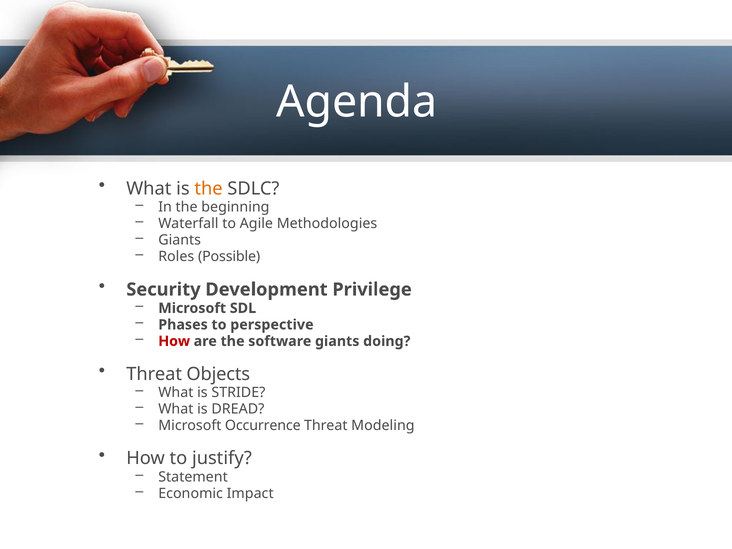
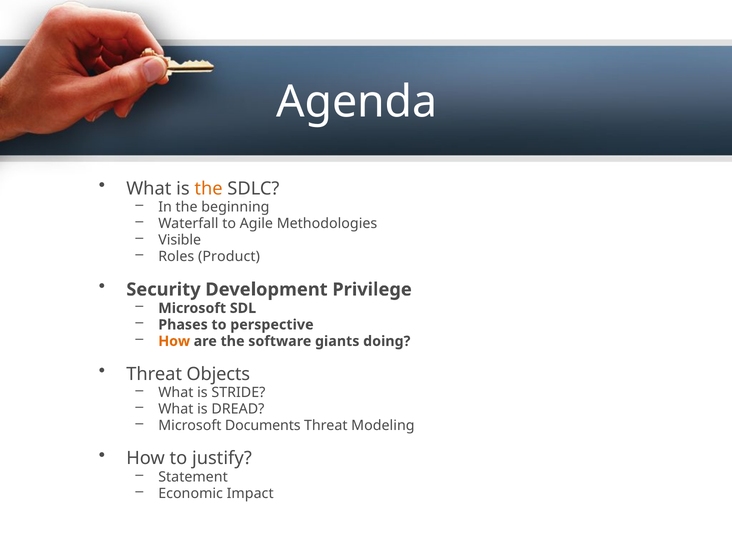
Giants at (180, 240): Giants -> Visible
Possible: Possible -> Product
How at (174, 341) colour: red -> orange
Occurrence: Occurrence -> Documents
